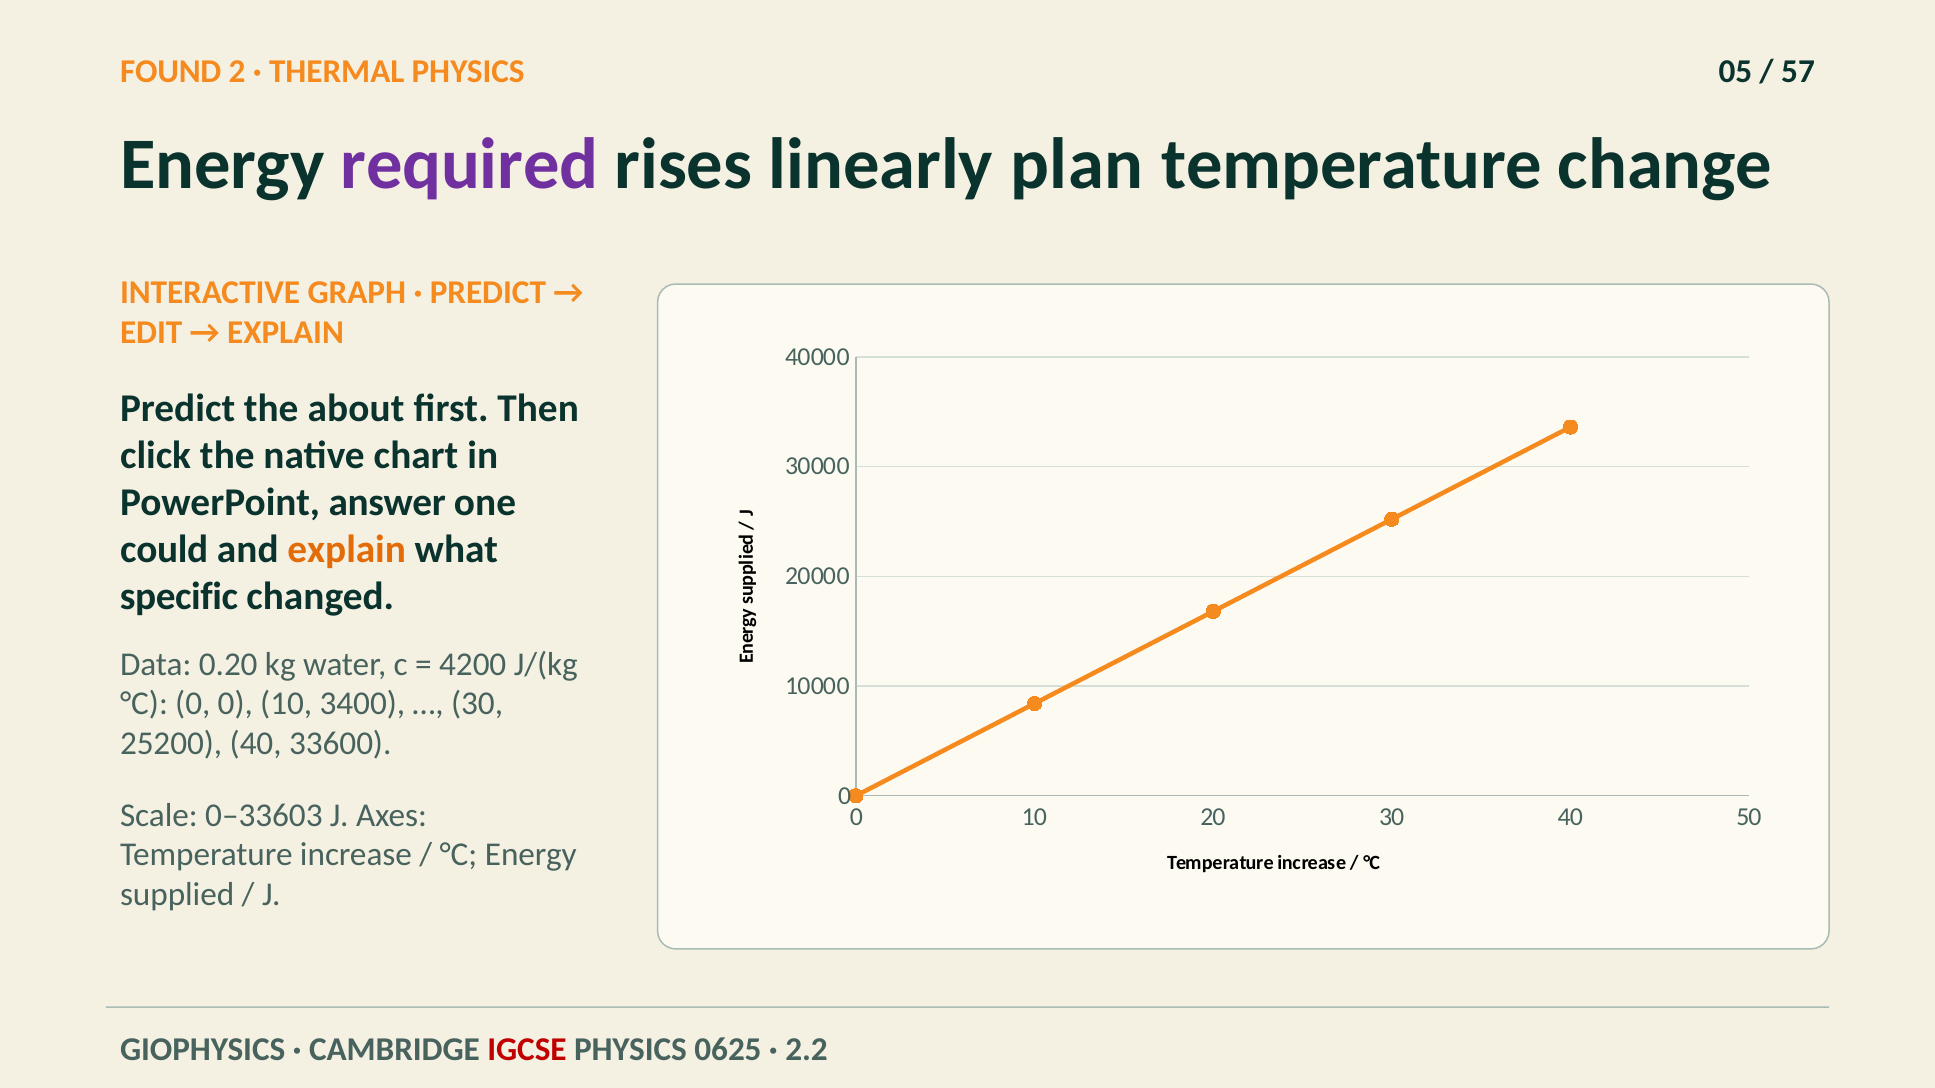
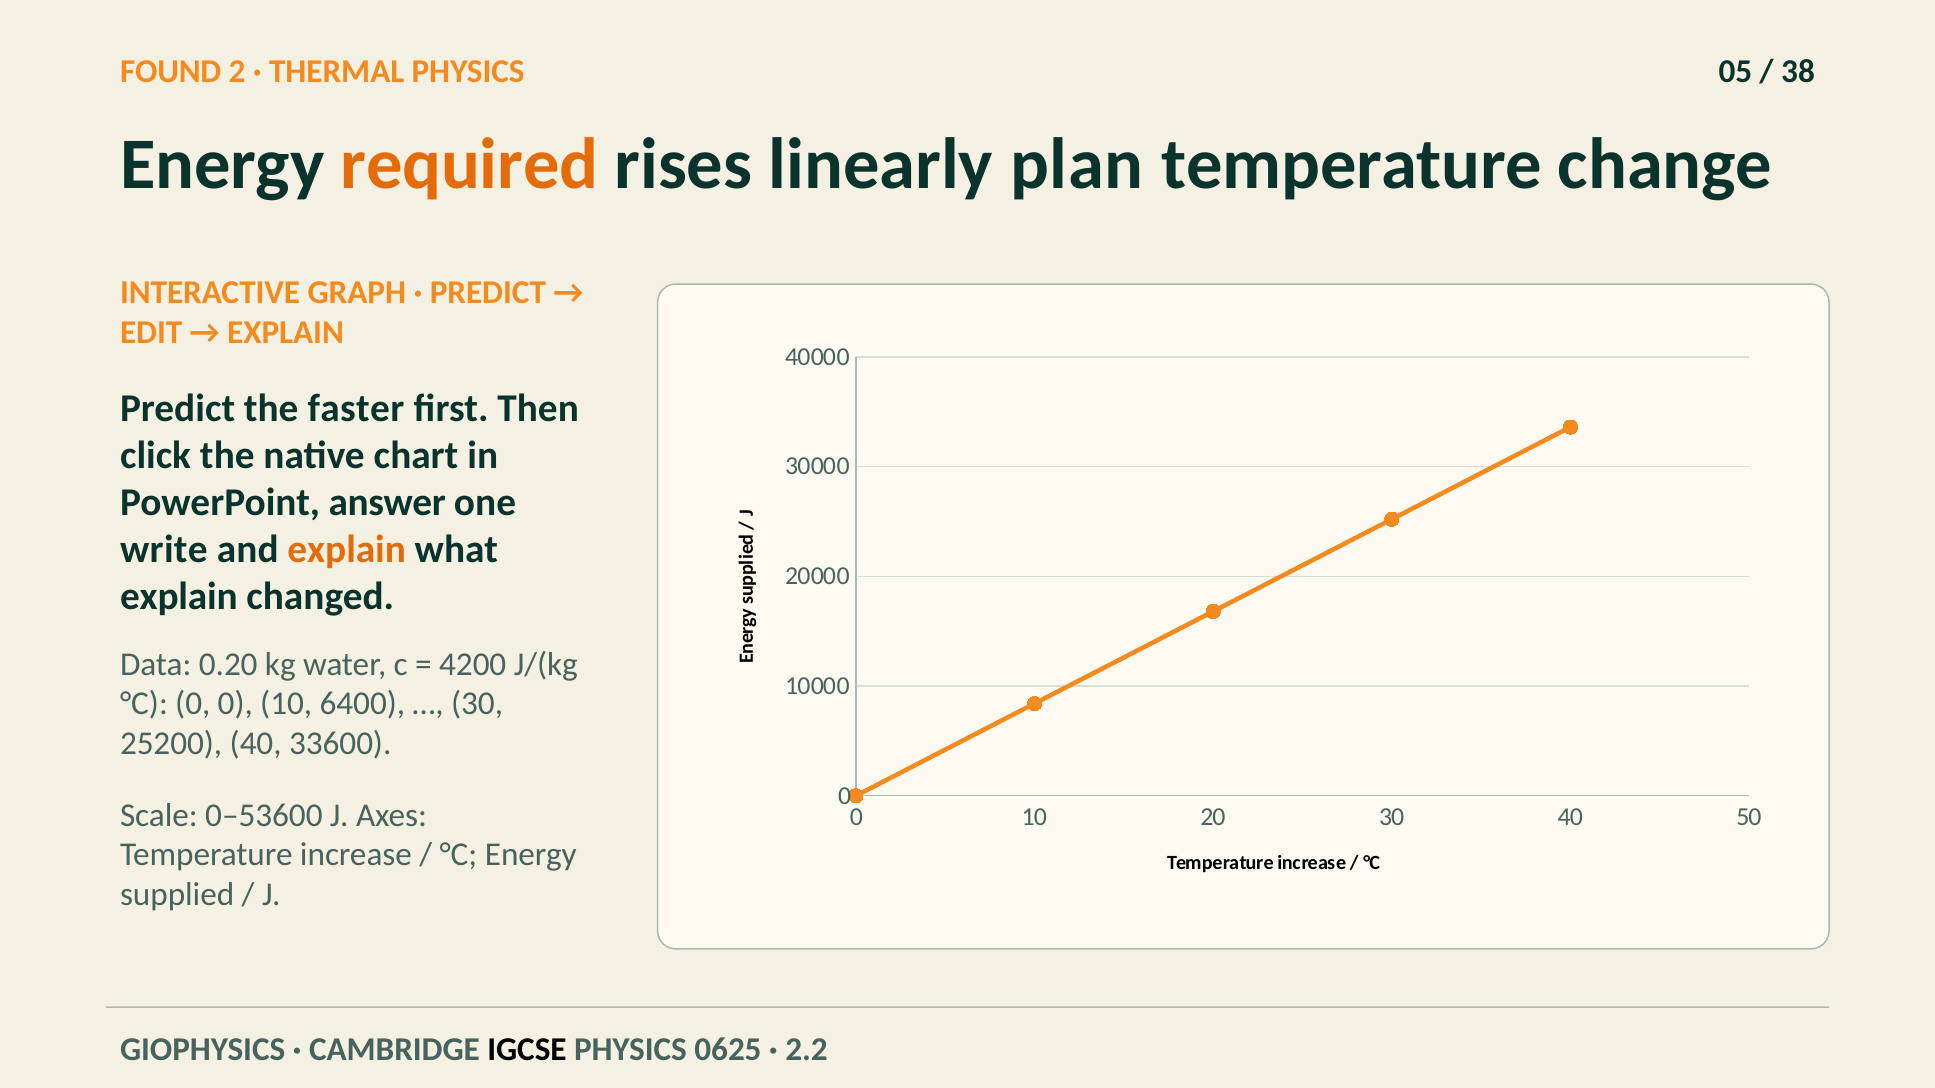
57: 57 -> 38
required colour: purple -> orange
about: about -> faster
could: could -> write
specific at (179, 597): specific -> explain
3400: 3400 -> 6400
0–33603: 0–33603 -> 0–53600
IGCSE colour: red -> black
